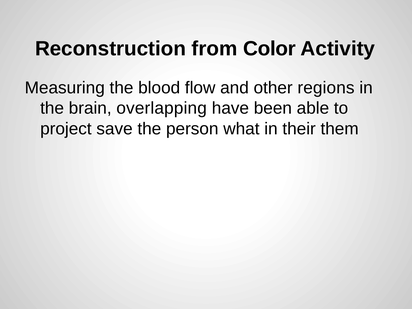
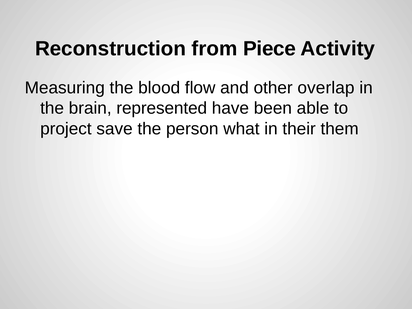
Color: Color -> Piece
regions: regions -> overlap
overlapping: overlapping -> represented
